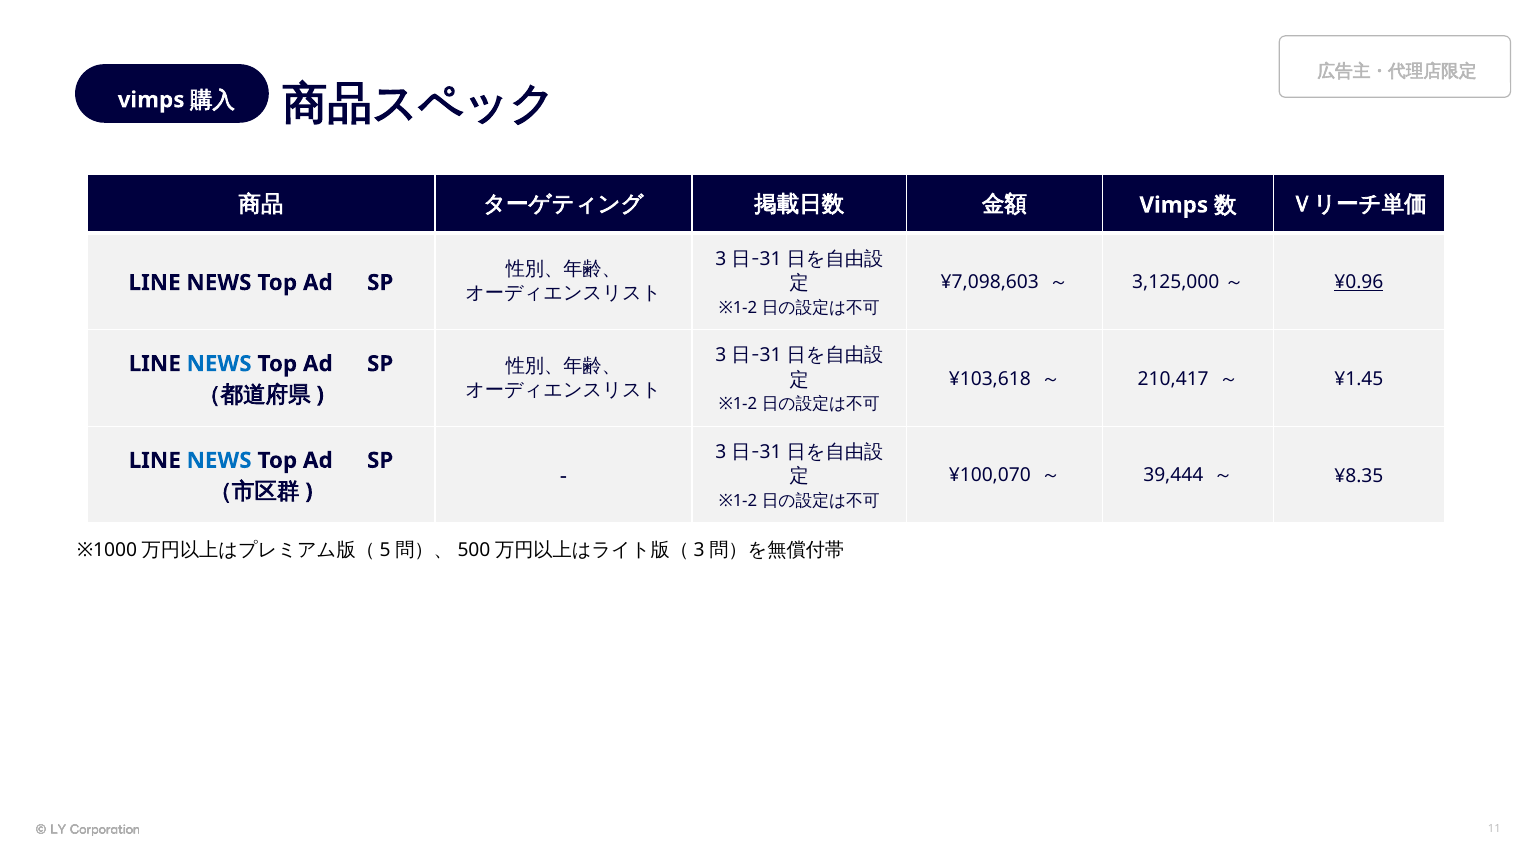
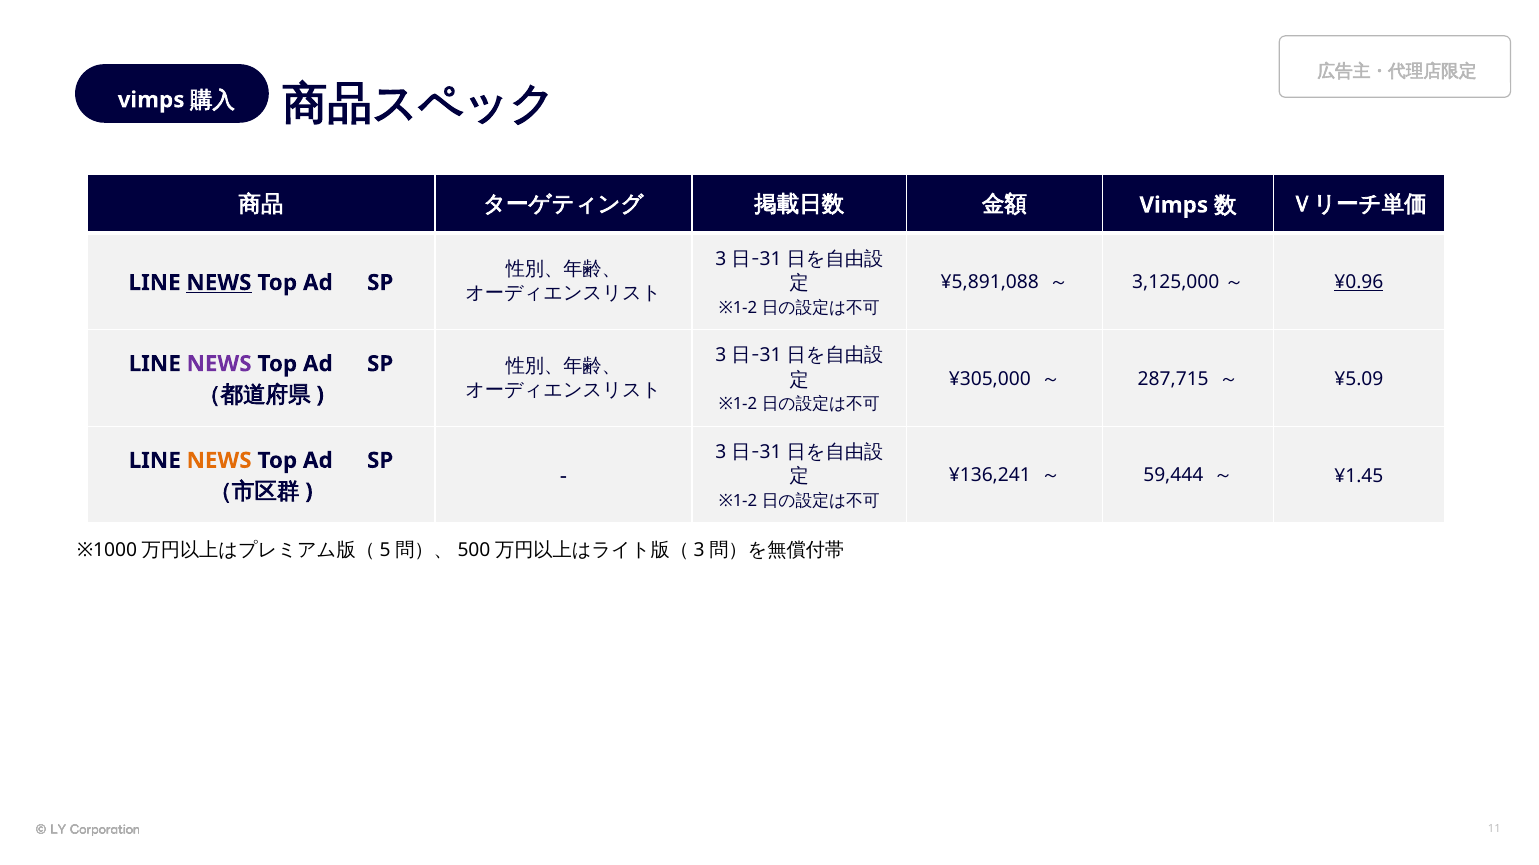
¥7,098,603: ¥7,098,603 -> ¥5,891,088
NEWS at (219, 283) underline: none -> present
NEWS at (219, 364) colour: blue -> purple
¥103,618: ¥103,618 -> ¥305,000
210,417: 210,417 -> 287,715
¥1.45: ¥1.45 -> ¥5.09
NEWS at (219, 461) colour: blue -> orange
¥100,070: ¥100,070 -> ¥136,241
39,444: 39,444 -> 59,444
¥8.35: ¥8.35 -> ¥1.45
